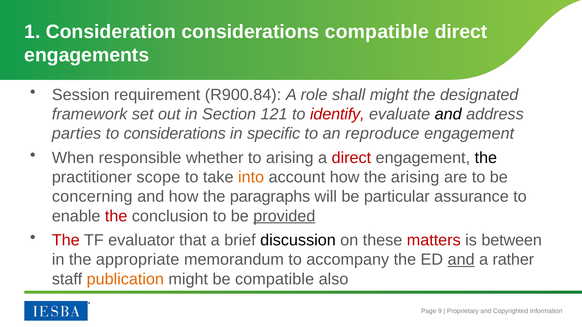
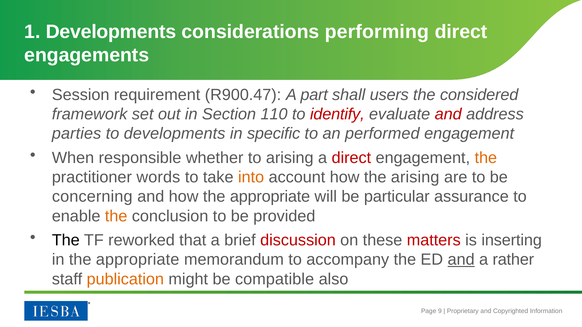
1 Consideration: Consideration -> Developments
considerations compatible: compatible -> performing
R900.84: R900.84 -> R900.47
role: role -> part
shall might: might -> users
designated: designated -> considered
121: 121 -> 110
and at (448, 114) colour: black -> red
to considerations: considerations -> developments
reproduce: reproduce -> performed
the at (486, 158) colour: black -> orange
scope: scope -> words
how the paragraphs: paragraphs -> appropriate
the at (116, 216) colour: red -> orange
provided underline: present -> none
The at (66, 241) colour: red -> black
evaluator: evaluator -> reworked
discussion colour: black -> red
between: between -> inserting
